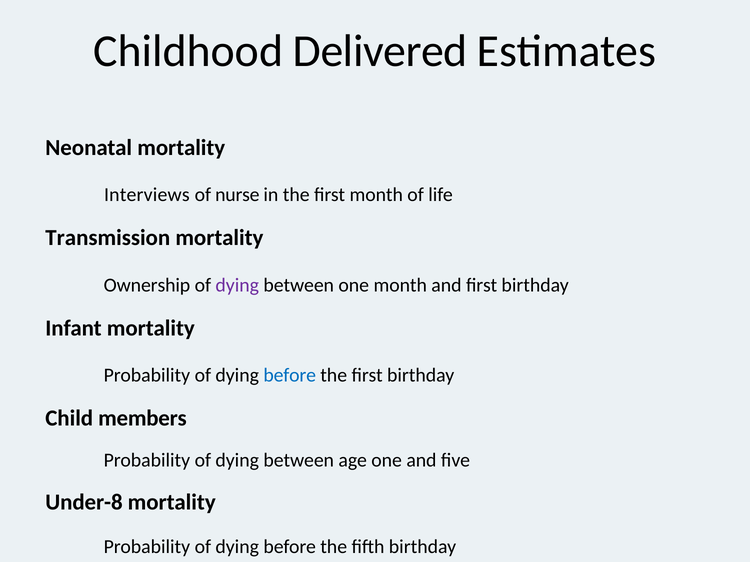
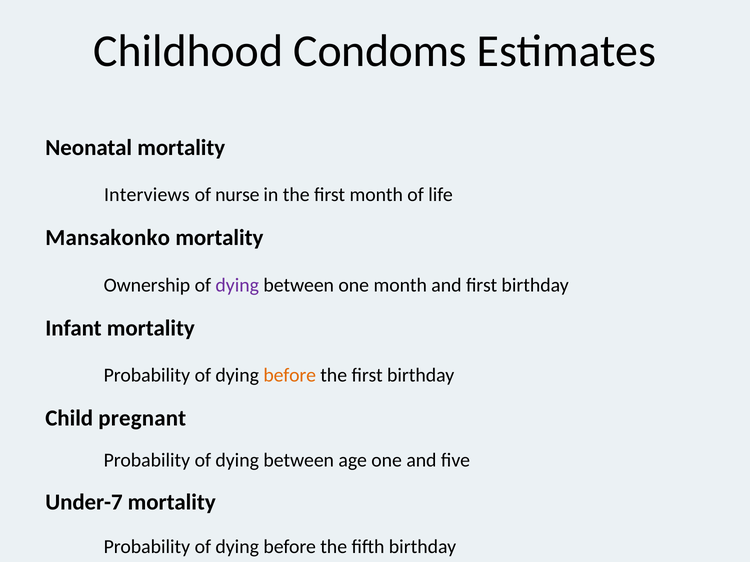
Delivered: Delivered -> Condoms
Transmission: Transmission -> Mansakonko
before at (290, 376) colour: blue -> orange
members: members -> pregnant
Under-8: Under-8 -> Under-7
